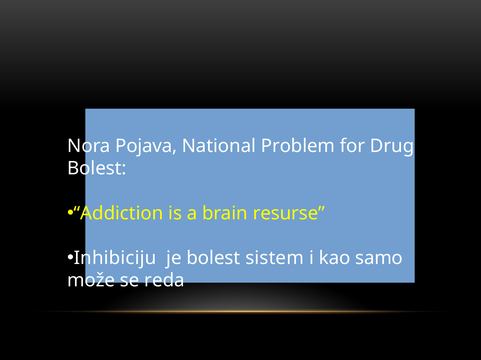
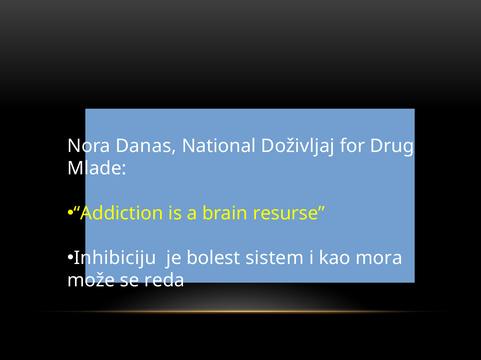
Pojava: Pojava -> Danas
Problem: Problem -> Doživljaj
Bolest at (97, 169): Bolest -> Mlade
samo: samo -> mora
